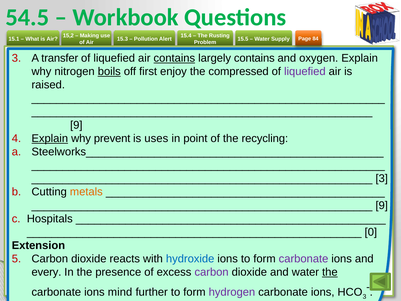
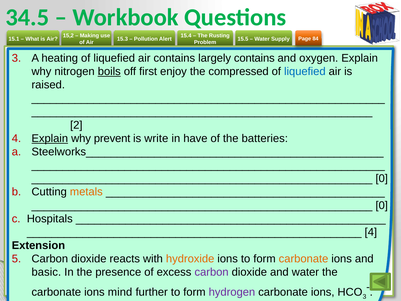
54.5: 54.5 -> 34.5
transfer: transfer -> heating
contains at (174, 58) underline: present -> none
liquefied at (305, 71) colour: purple -> blue
9 at (76, 125): 9 -> 2
is uses: uses -> write
point: point -> have
recycling: recycling -> batteries
3 at (382, 178): 3 -> 0
9 at (382, 205): 9 -> 0
0 at (371, 232): 0 -> 4
hydroxide colour: blue -> orange
carbonate at (304, 259) colour: purple -> orange
every: every -> basic
the at (330, 272) underline: present -> none
